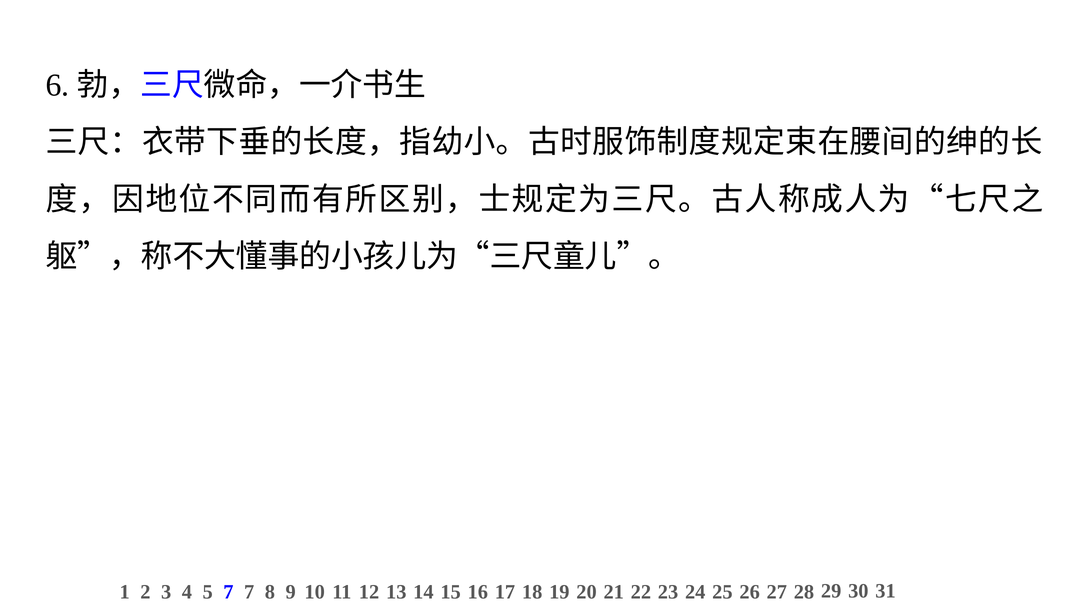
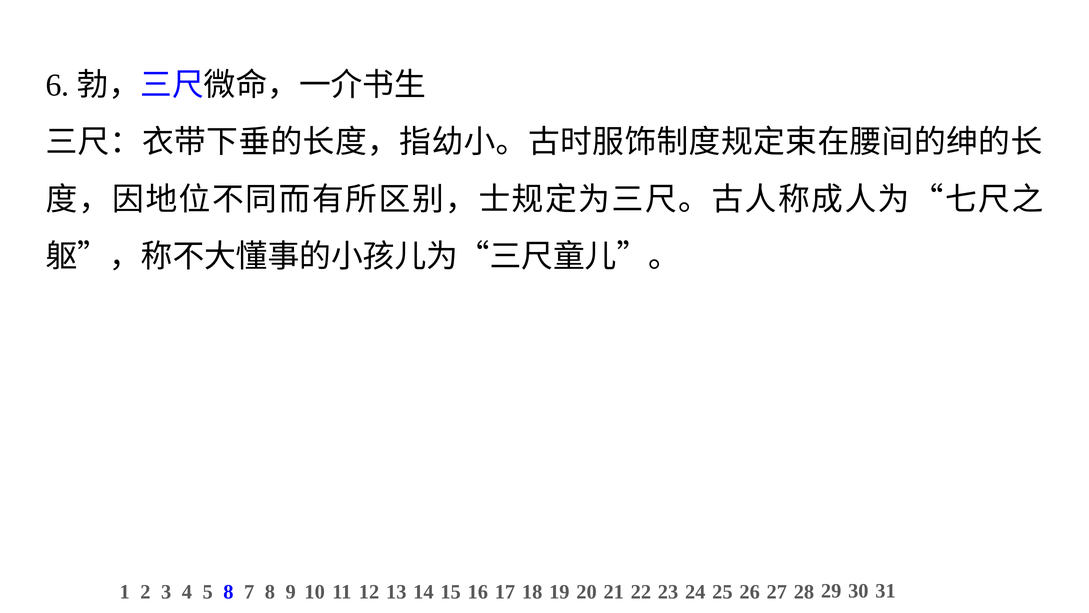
5 7: 7 -> 8
